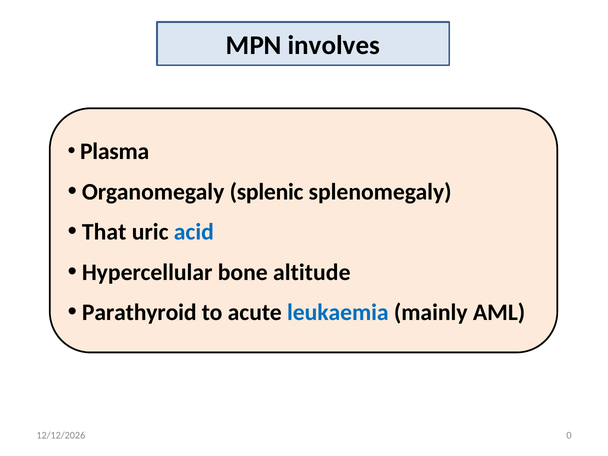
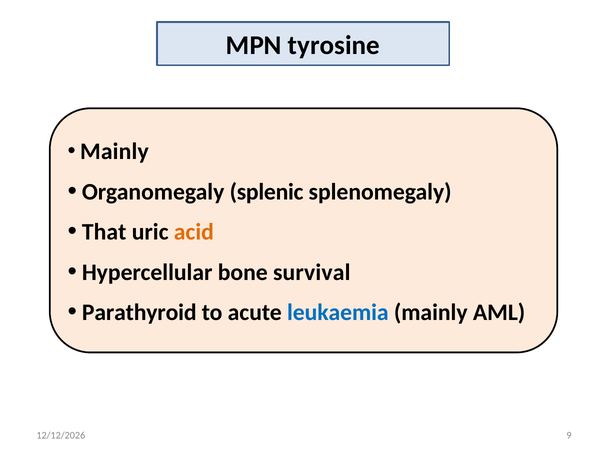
involves: involves -> tyrosine
Plasma at (115, 152): Plasma -> Mainly
acid colour: blue -> orange
altitude: altitude -> survival
0: 0 -> 9
